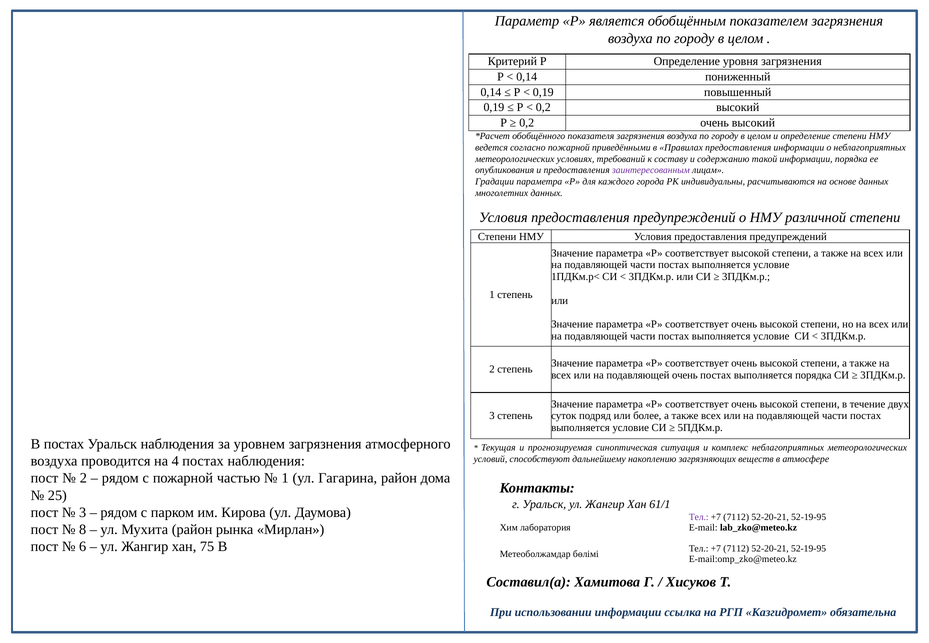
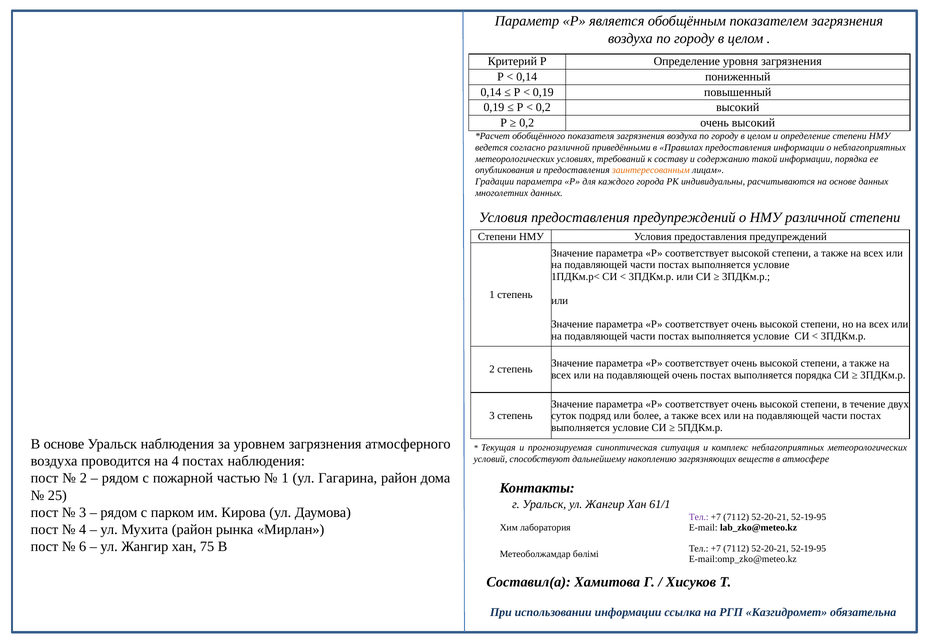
согласно пожарной: пожарной -> различной
заинтересованным colour: purple -> orange
В постах: постах -> основе
8 at (83, 530): 8 -> 4
